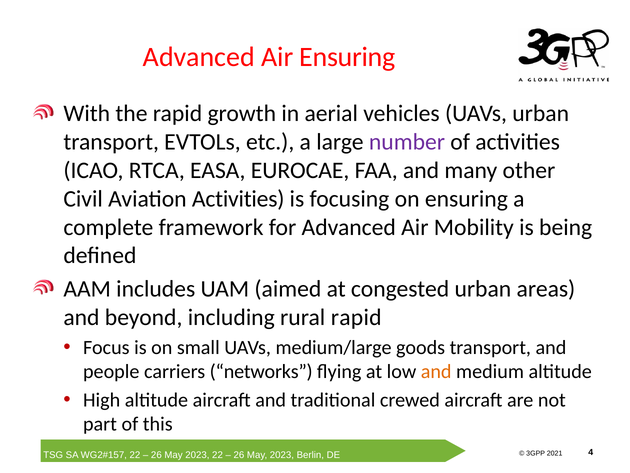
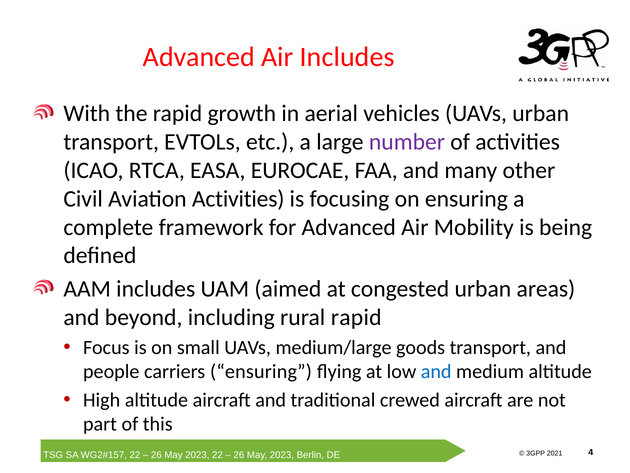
Air Ensuring: Ensuring -> Includes
carriers networks: networks -> ensuring
and at (436, 371) colour: orange -> blue
